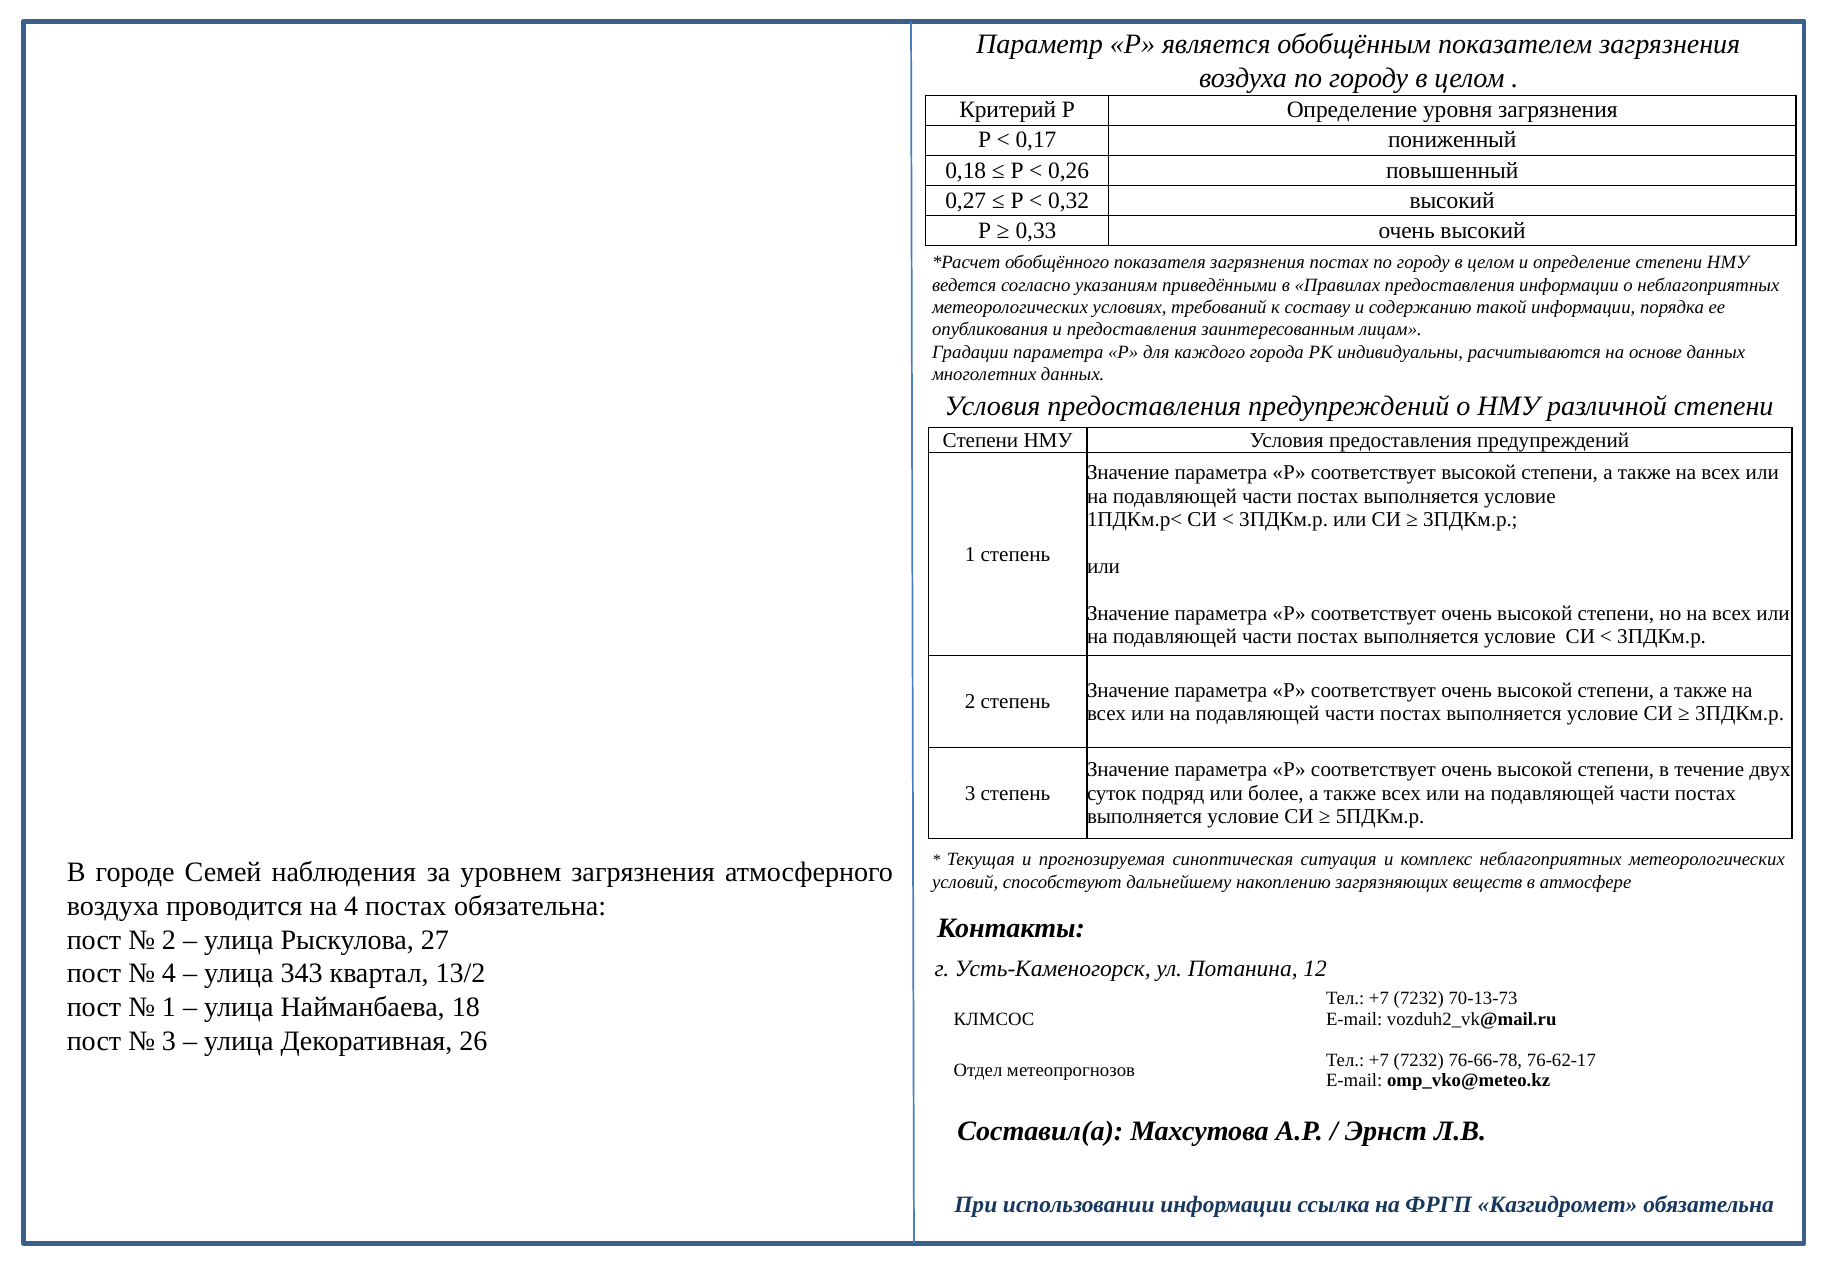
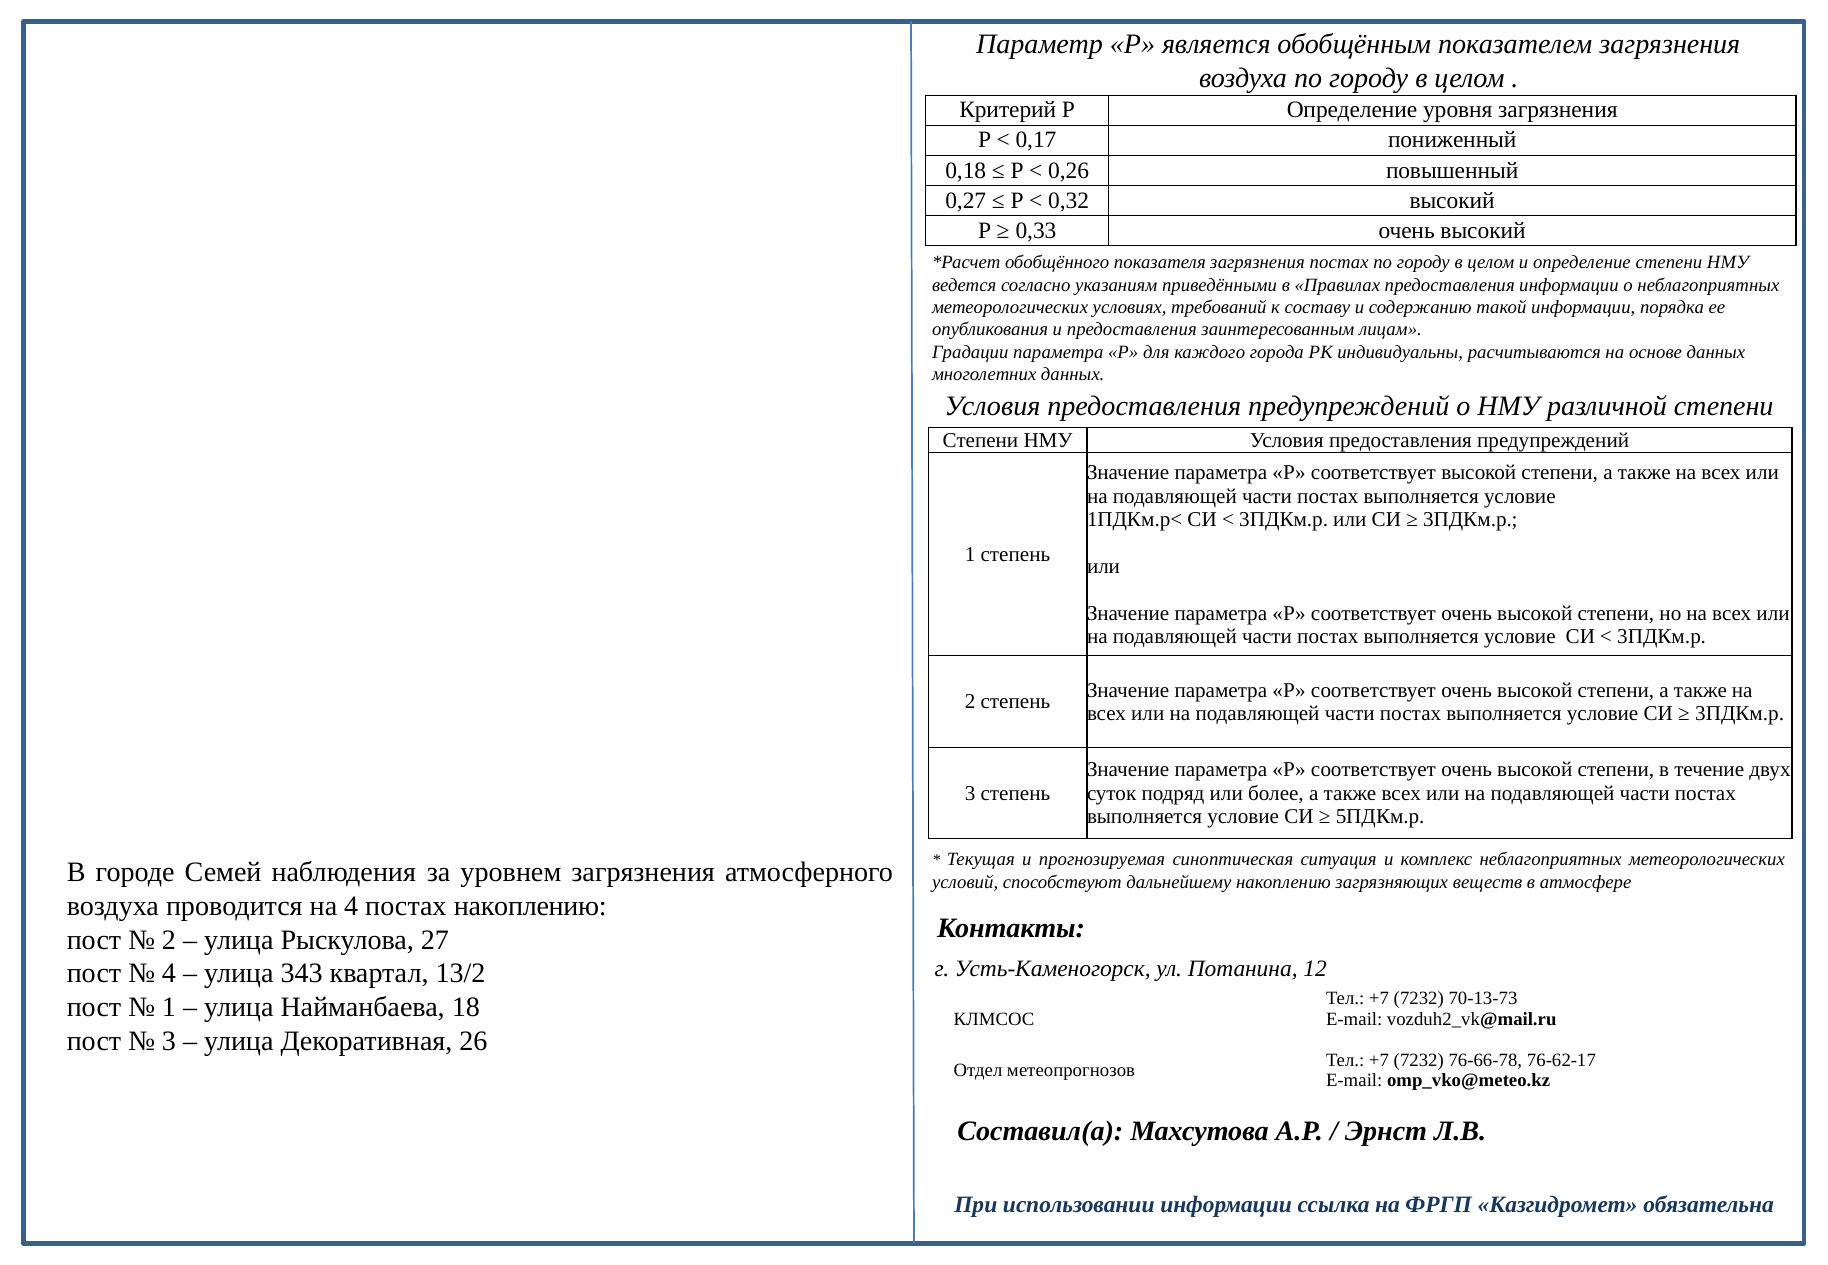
постах обязательна: обязательна -> накоплению
